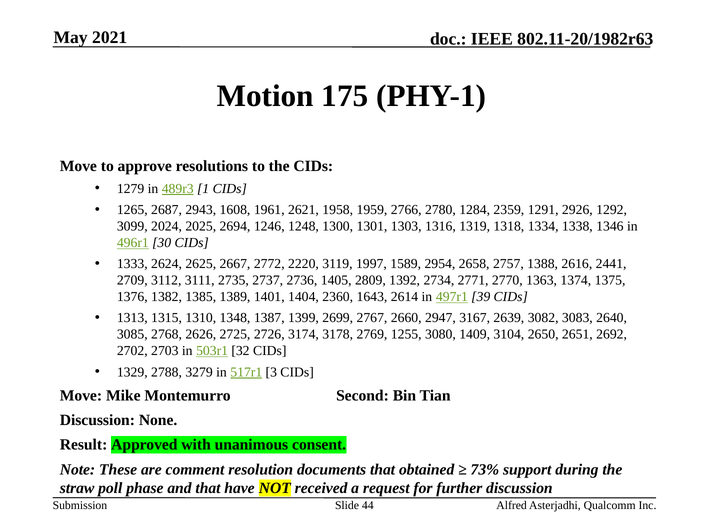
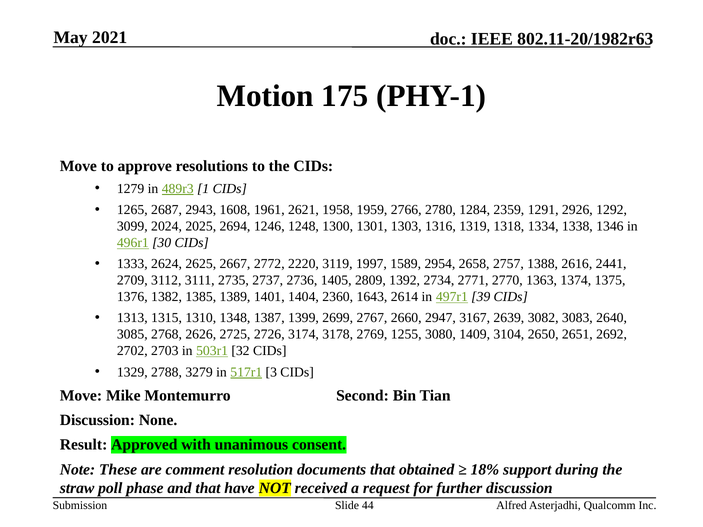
73%: 73% -> 18%
